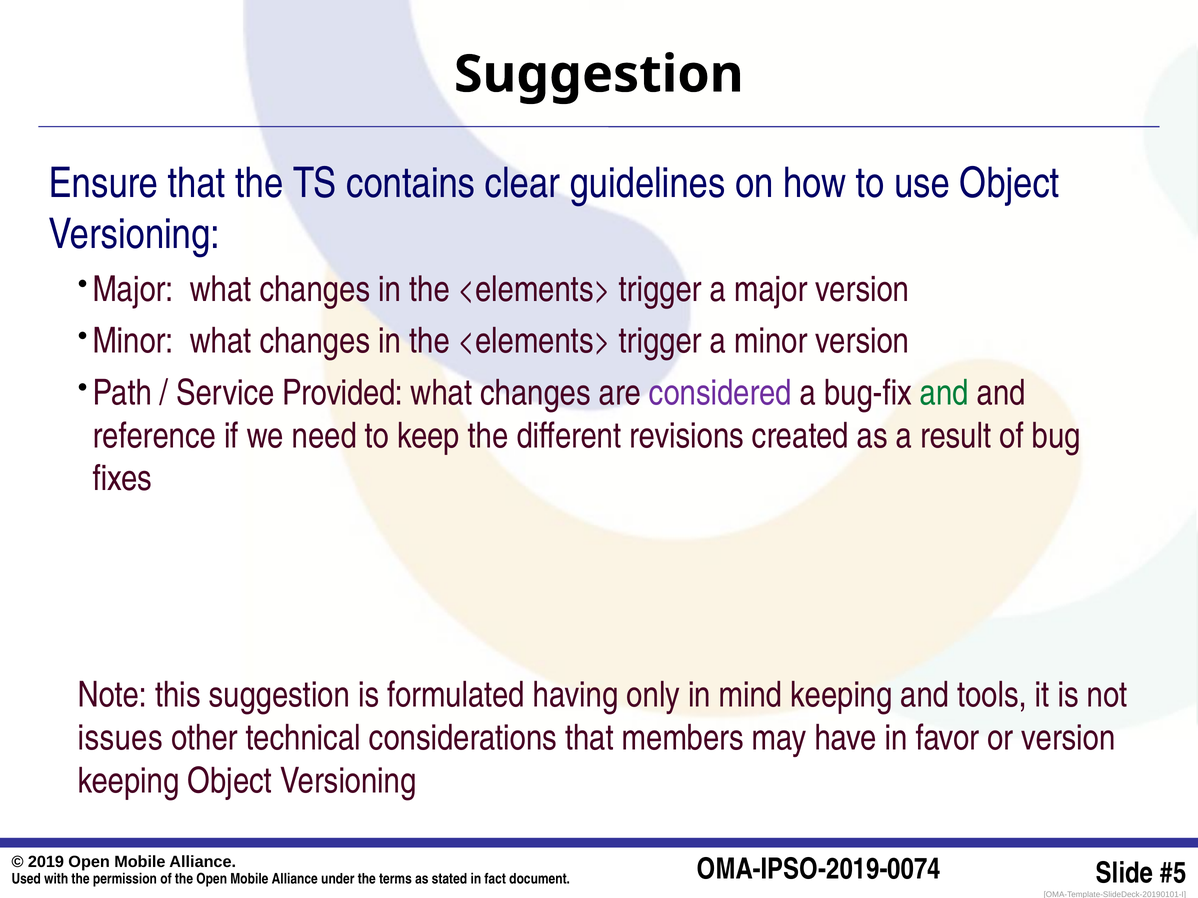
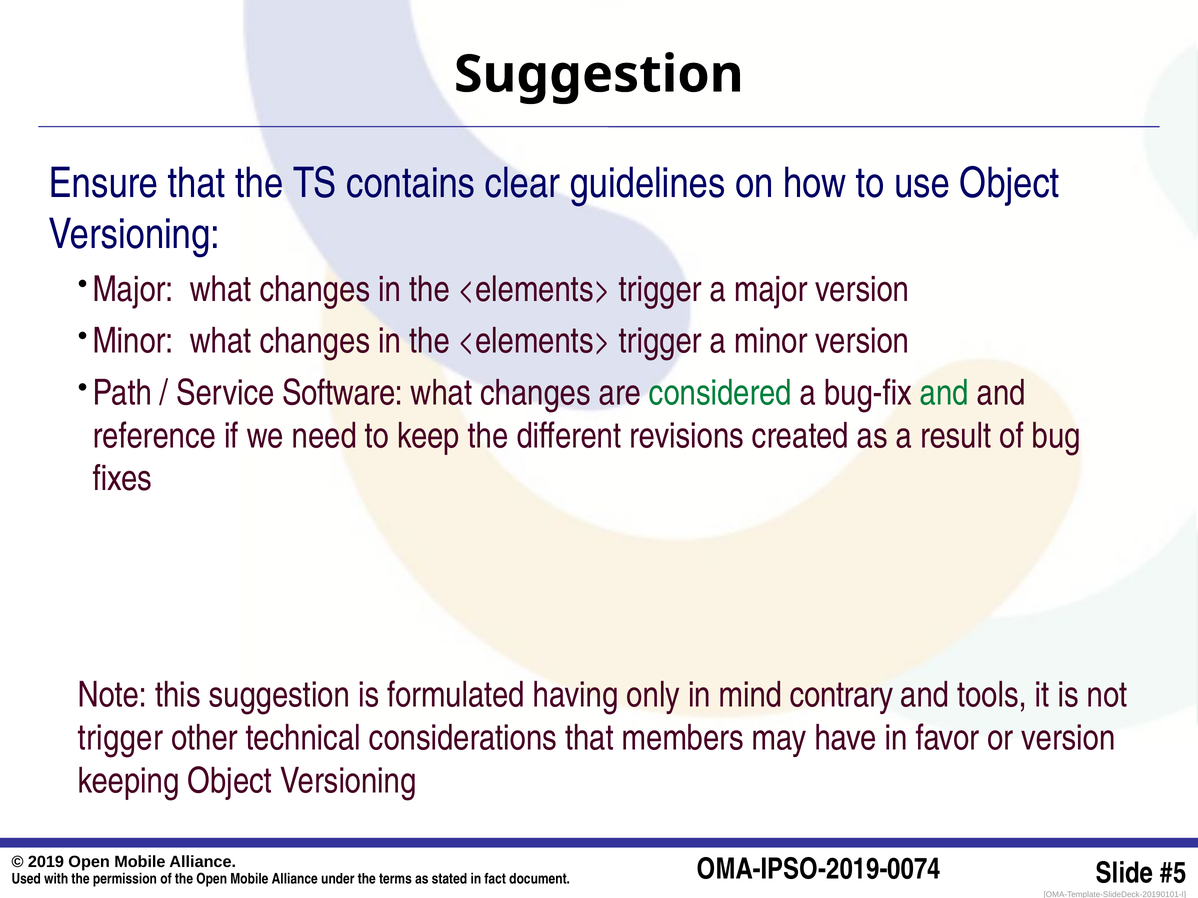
Provided: Provided -> Software
considered colour: purple -> green
mind keeping: keeping -> contrary
issues at (120, 739): issues -> trigger
